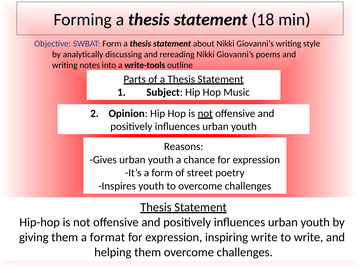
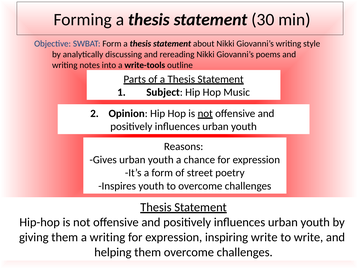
18: 18 -> 30
a format: format -> writing
